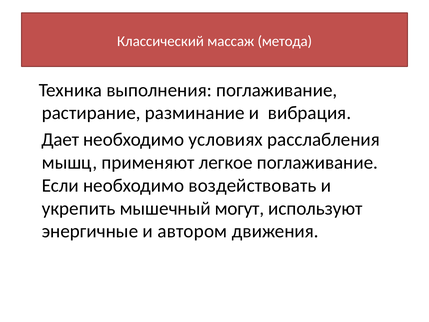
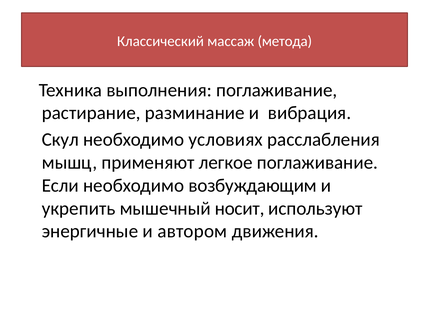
Дает: Дает -> Скул
воздействовать: воздействовать -> возбуждающим
могут: могут -> носит
